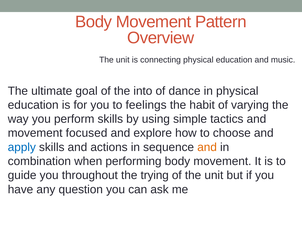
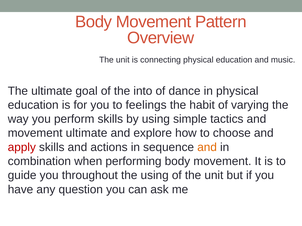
movement focused: focused -> ultimate
apply colour: blue -> red
the trying: trying -> using
